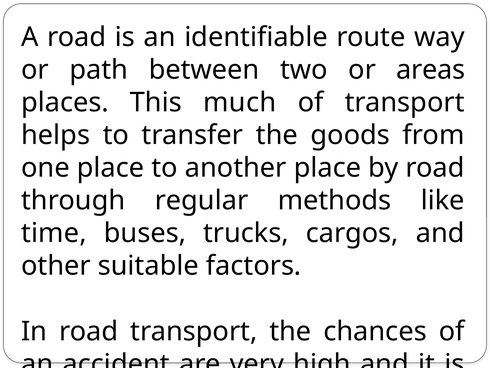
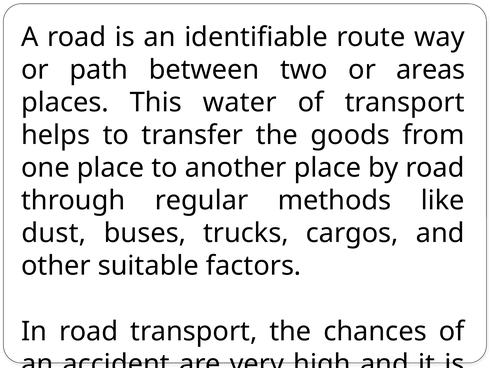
much: much -> water
time: time -> dust
